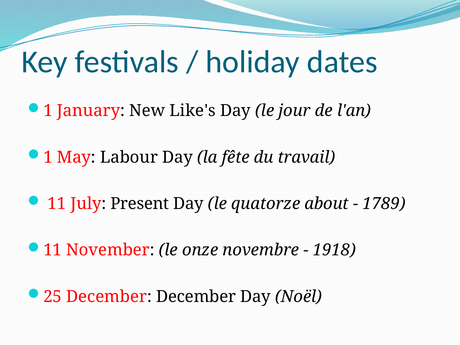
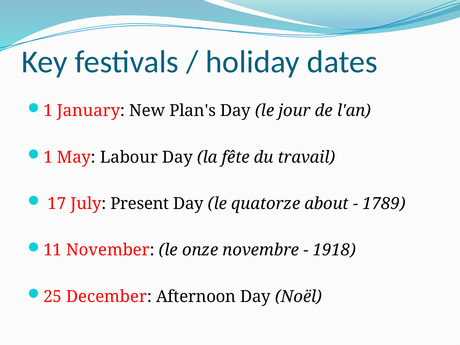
Like's: Like's -> Plan's
11 at (57, 204): 11 -> 17
December December: December -> Afternoon
